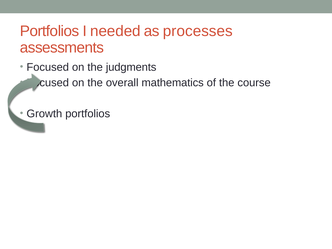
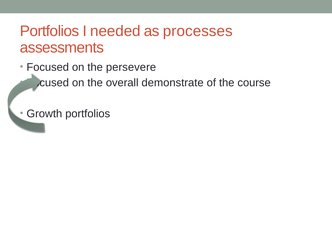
judgments: judgments -> persevere
mathematics: mathematics -> demonstrate
